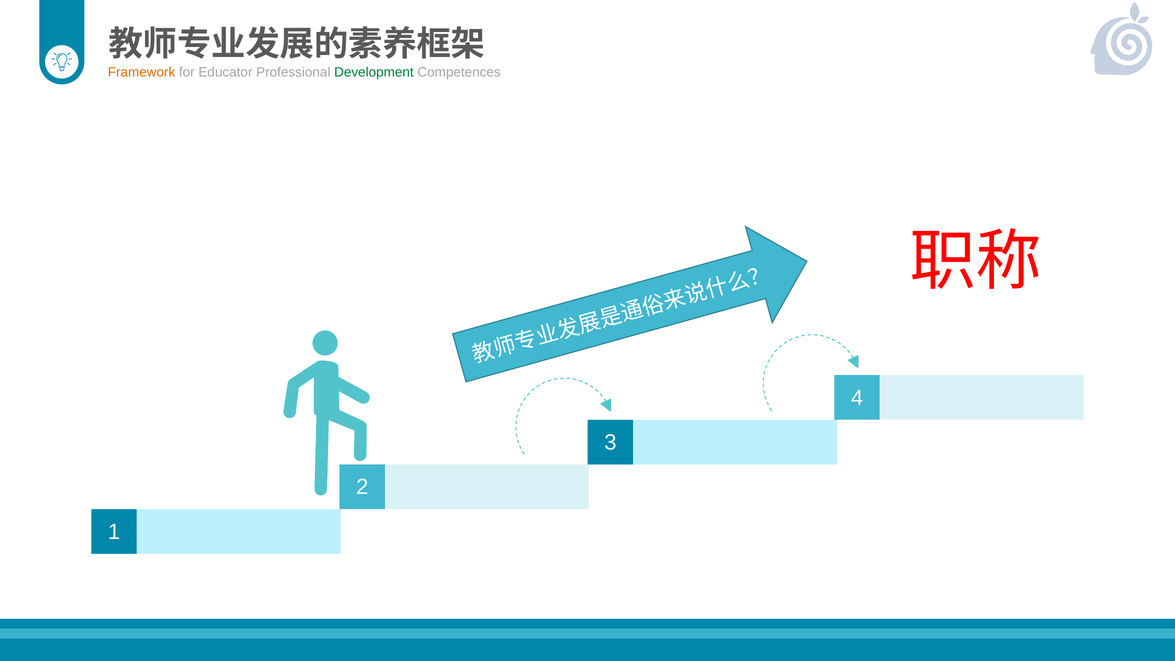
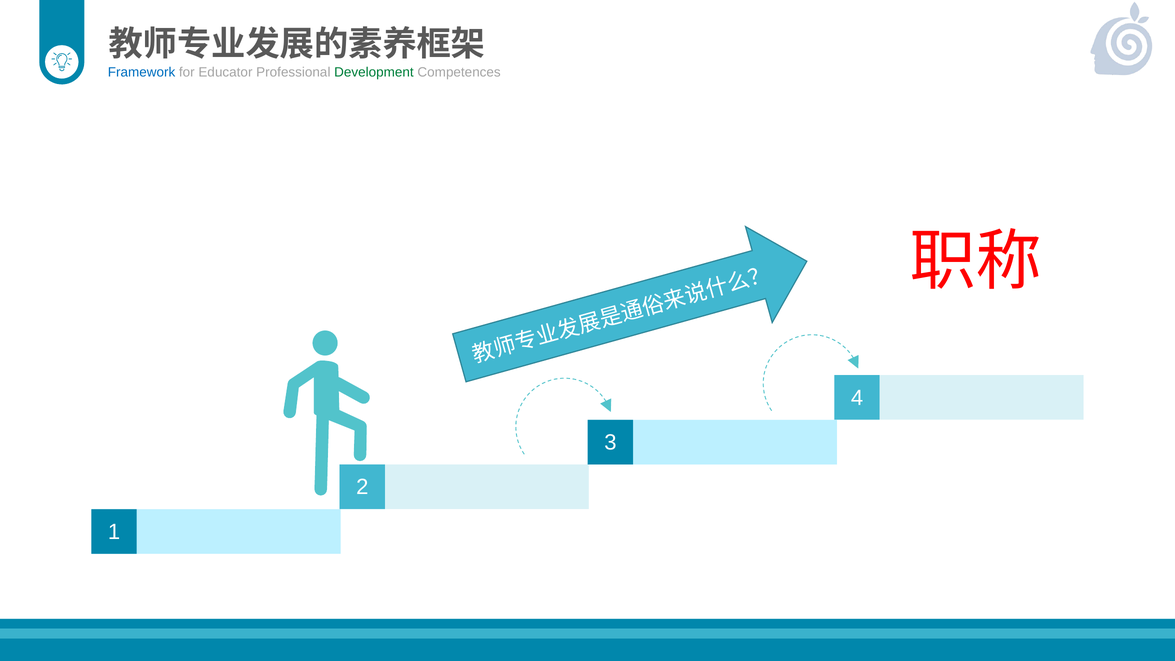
Framework colour: orange -> blue
